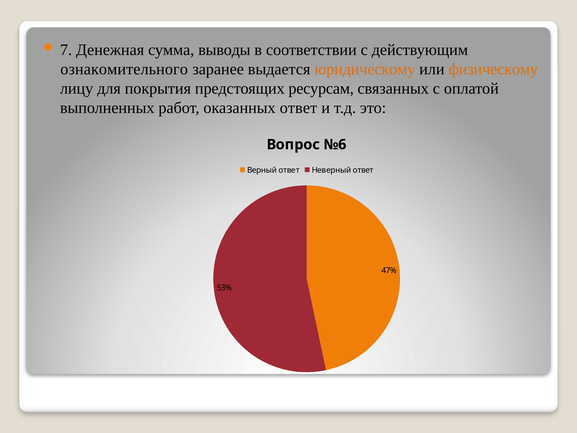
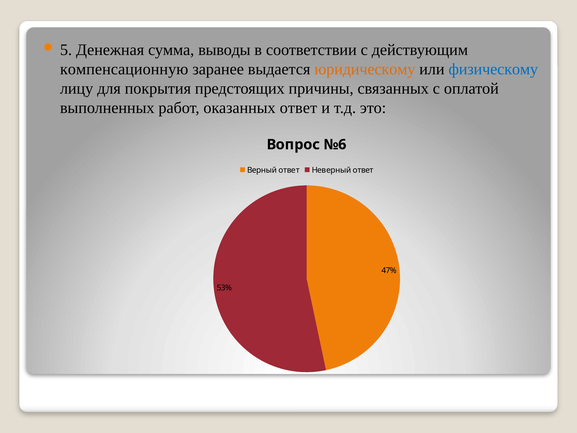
7: 7 -> 5
ознакомительного: ознакомительного -> компенсационную
физическому colour: orange -> blue
ресурсам: ресурсам -> причины
